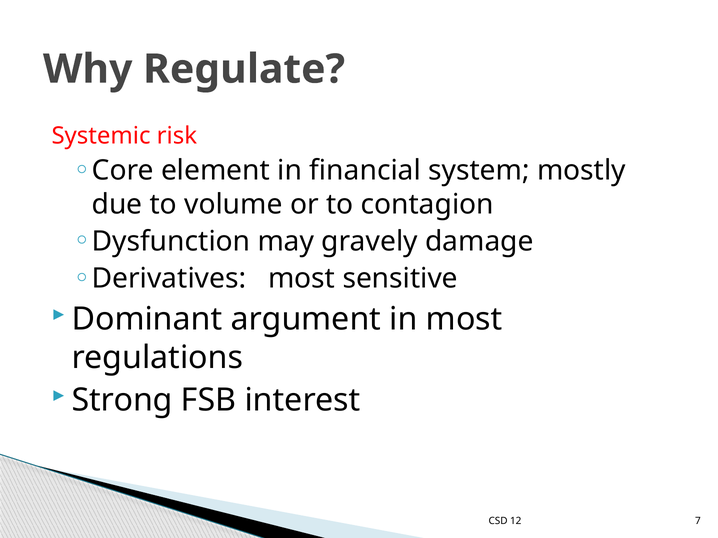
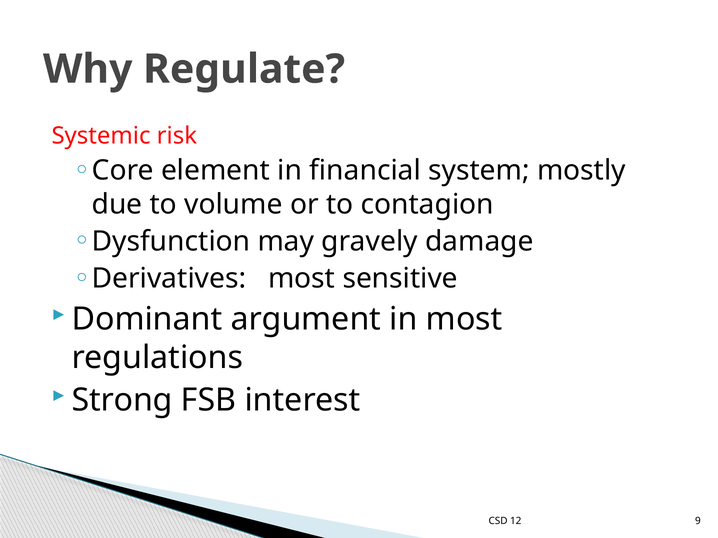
7: 7 -> 9
